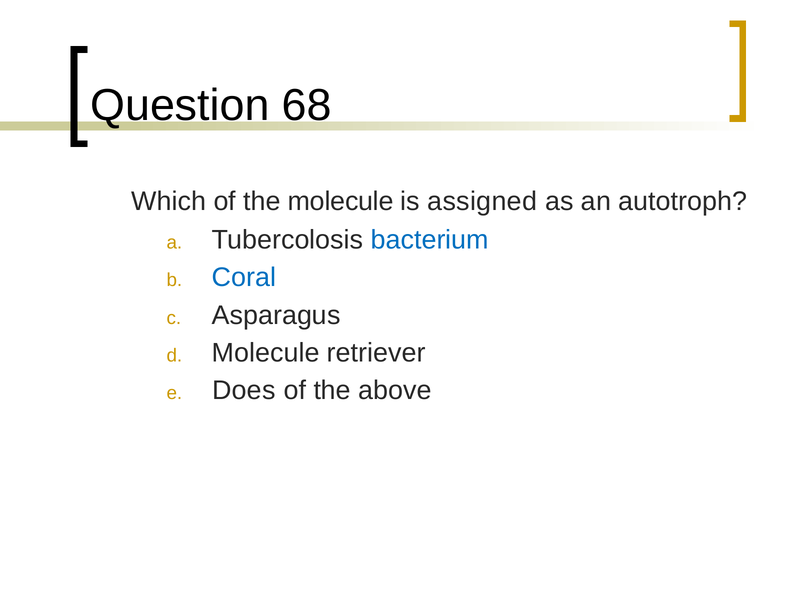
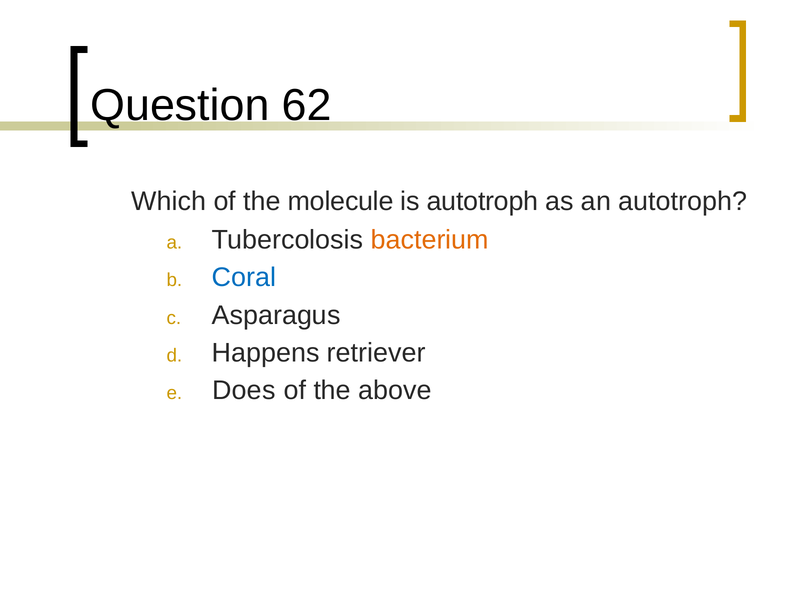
68: 68 -> 62
is assigned: assigned -> autotroph
bacterium colour: blue -> orange
Molecule at (266, 353): Molecule -> Happens
